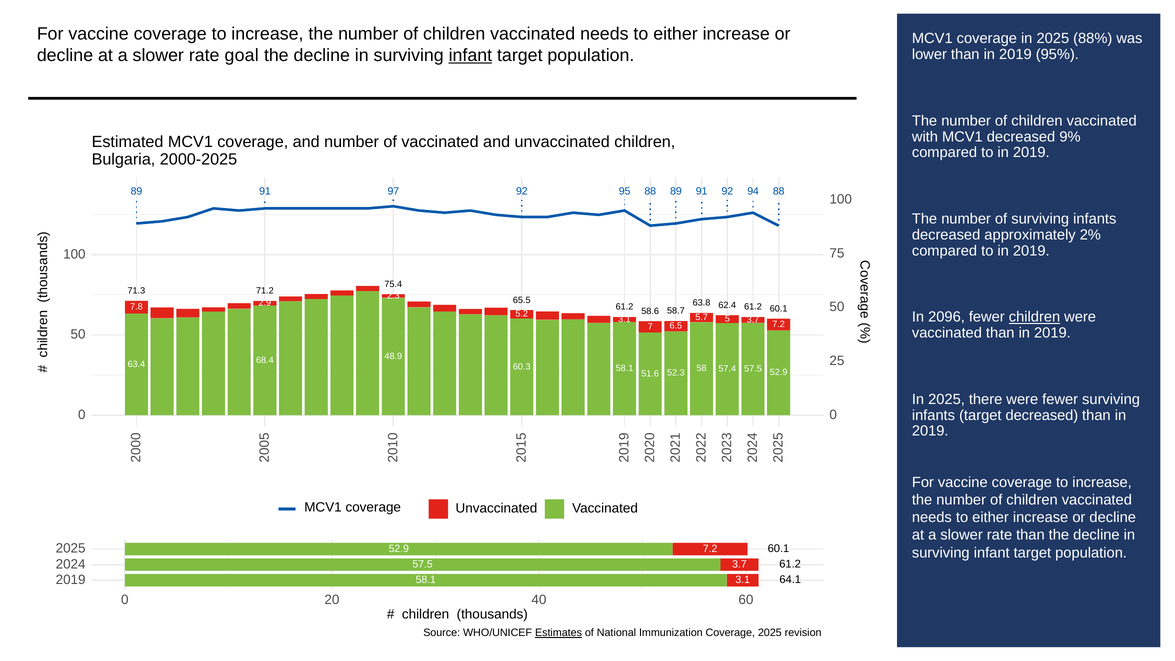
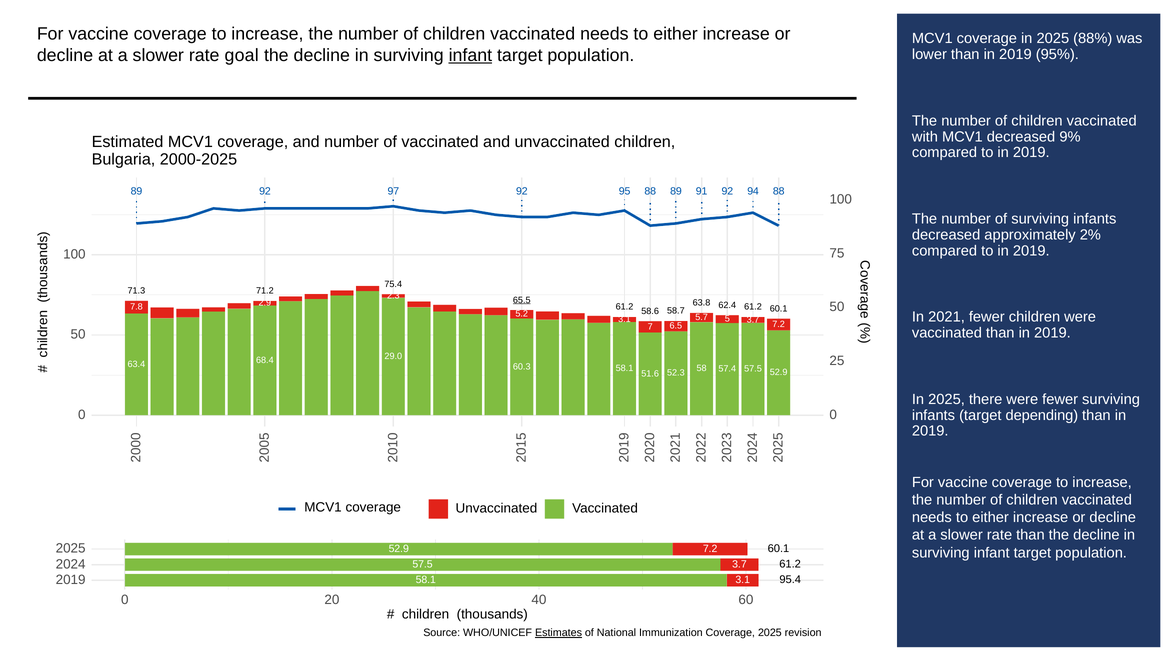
91 at (265, 191): 91 -> 92
65.5 underline: none -> present
2096: 2096 -> 2021
children at (1035, 317) underline: present -> none
48.9: 48.9 -> 29.0
target decreased: decreased -> depending
64.1: 64.1 -> 95.4
